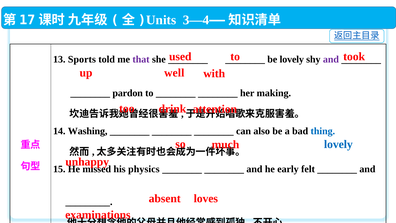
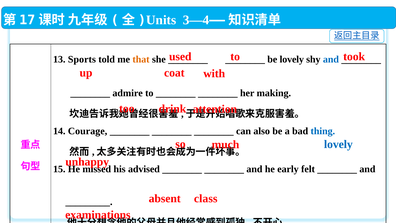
that colour: purple -> orange
and at (331, 59) colour: purple -> blue
well: well -> coat
pardon: pardon -> admire
Washing: Washing -> Courage
physics: physics -> advised
loves: loves -> class
